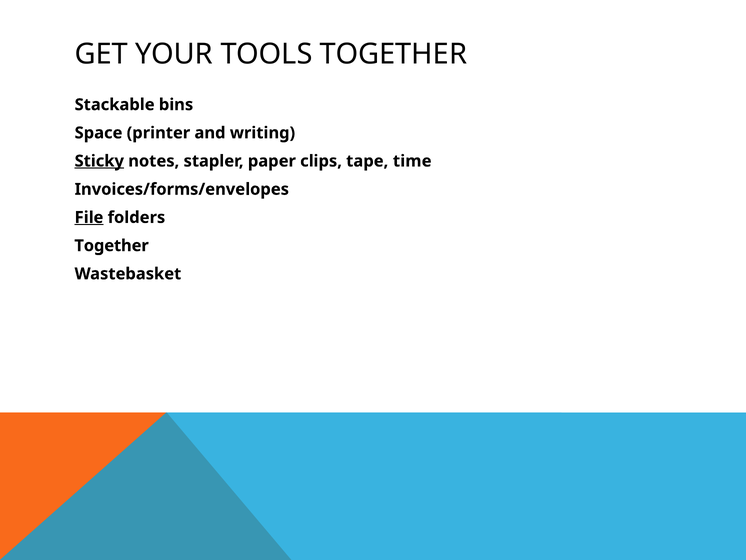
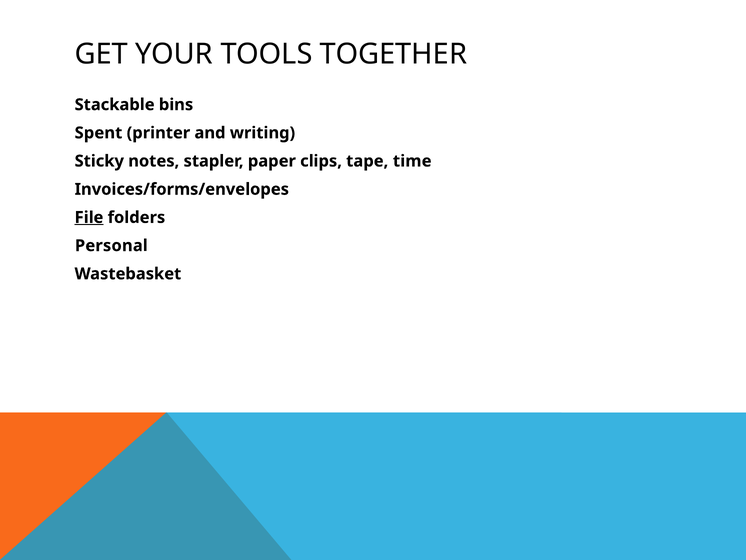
Space: Space -> Spent
Sticky underline: present -> none
Together at (112, 245): Together -> Personal
